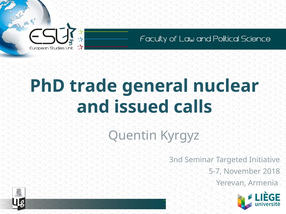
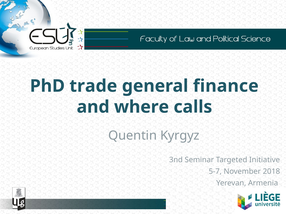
nuclear: nuclear -> finance
issued: issued -> where
